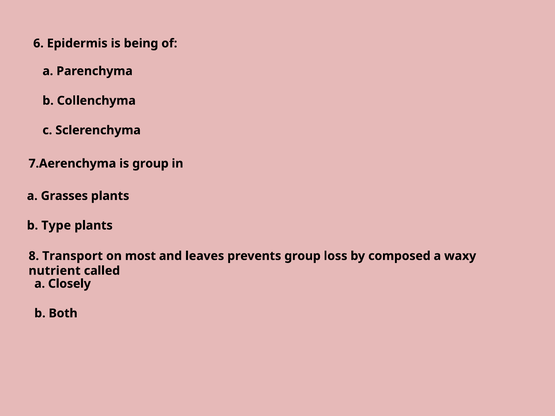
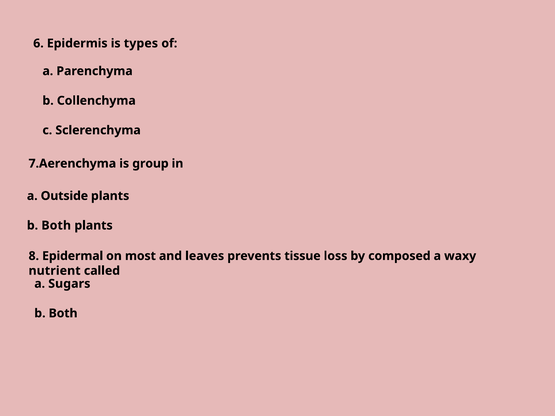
being: being -> types
Grasses: Grasses -> Outside
Type at (56, 226): Type -> Both
Transport: Transport -> Epidermal
prevents group: group -> tissue
Closely: Closely -> Sugars
